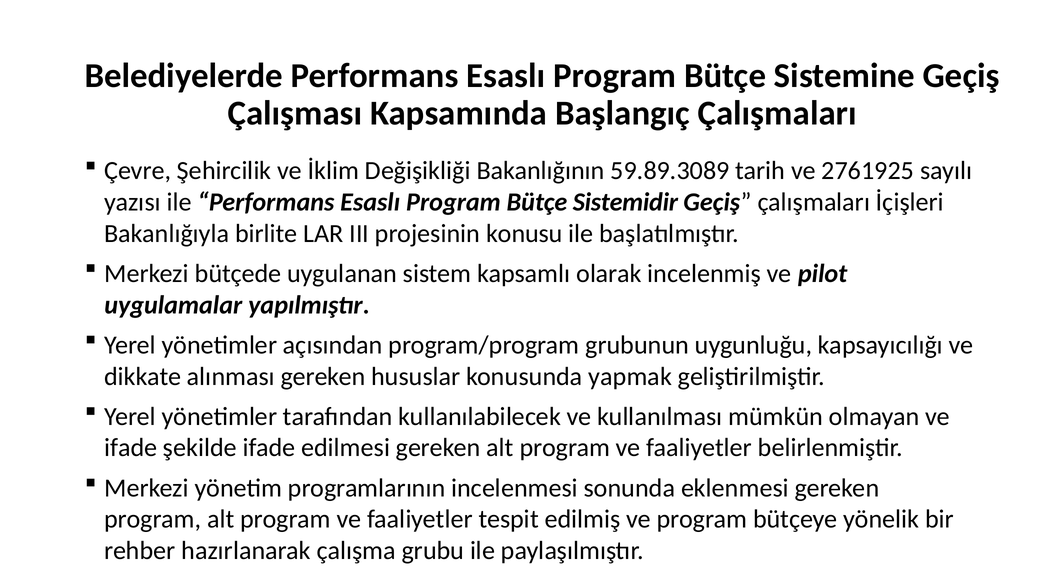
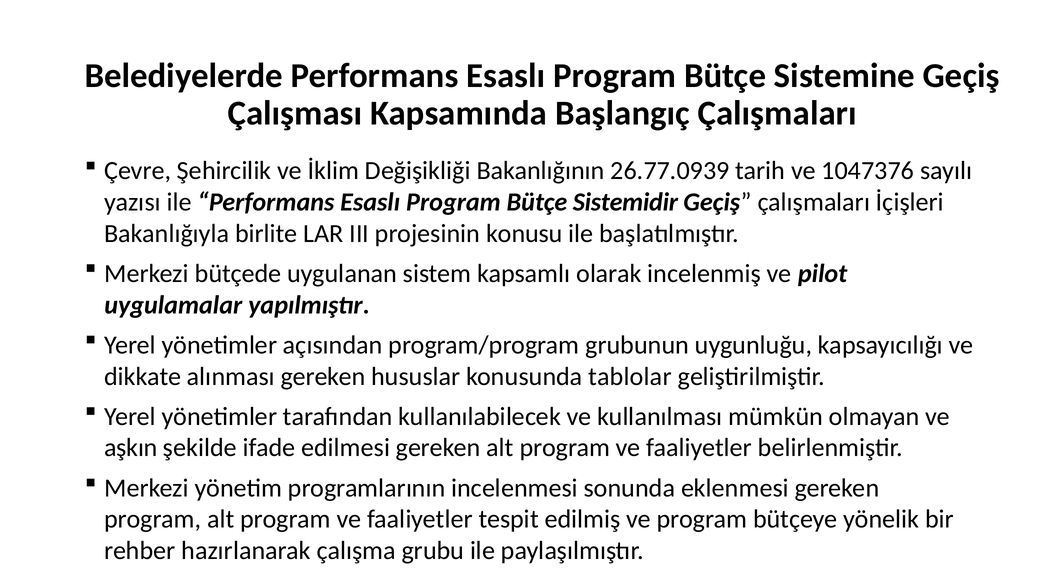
59.89.3089: 59.89.3089 -> 26.77.0939
2761925: 2761925 -> 1047376
yapmak: yapmak -> tablolar
ifade at (131, 448): ifade -> aşkın
